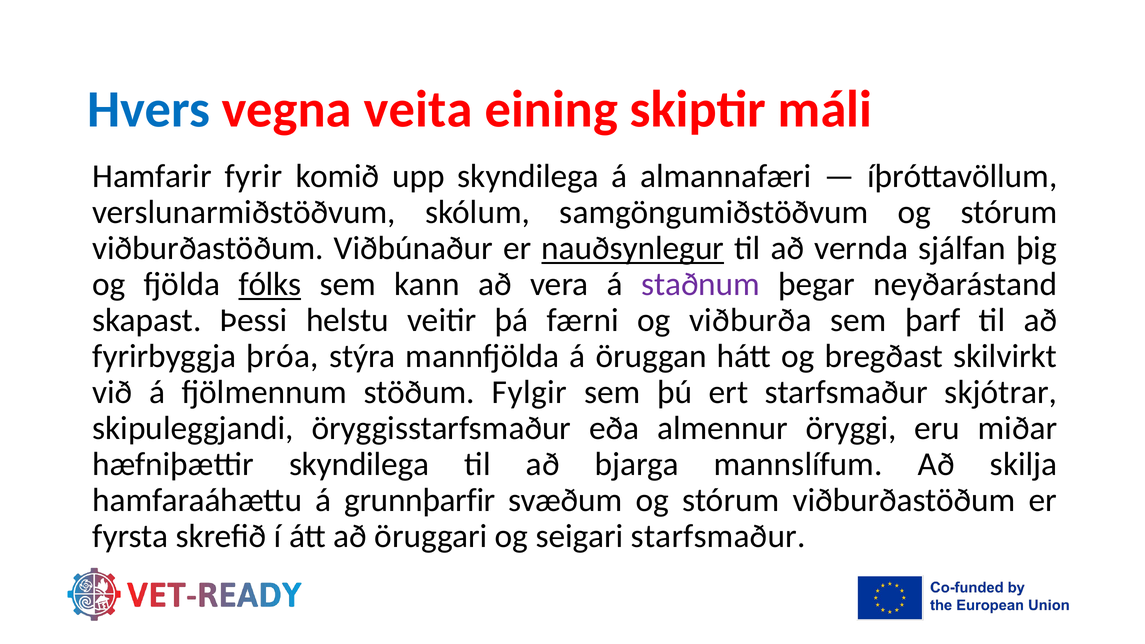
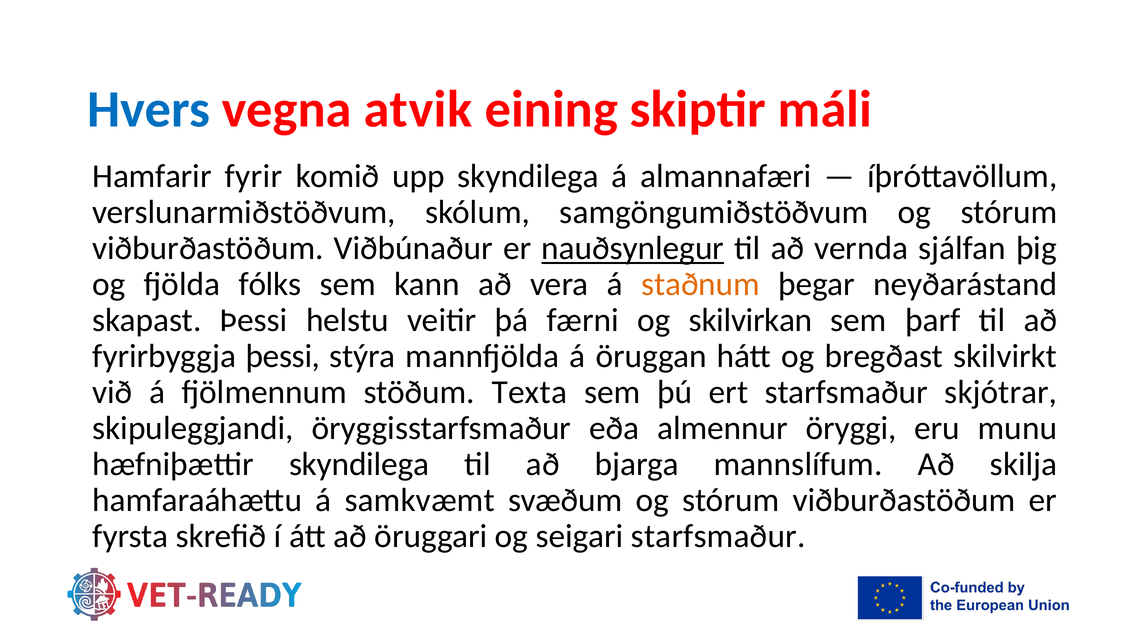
veita: veita -> atvik
fólks underline: present -> none
staðnum colour: purple -> orange
viðburða: viðburða -> skilvirkan
fyrirbyggja þróa: þróa -> þessi
Fylgir: Fylgir -> Texta
miðar: miðar -> munu
grunnþarfir: grunnþarfir -> samkvæmt
